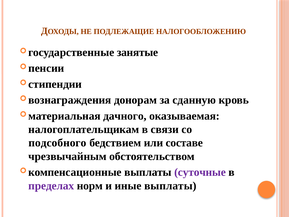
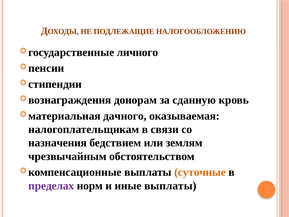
занятые: занятые -> личного
подсобного: подсобного -> назначения
составе: составе -> землям
суточные colour: purple -> orange
